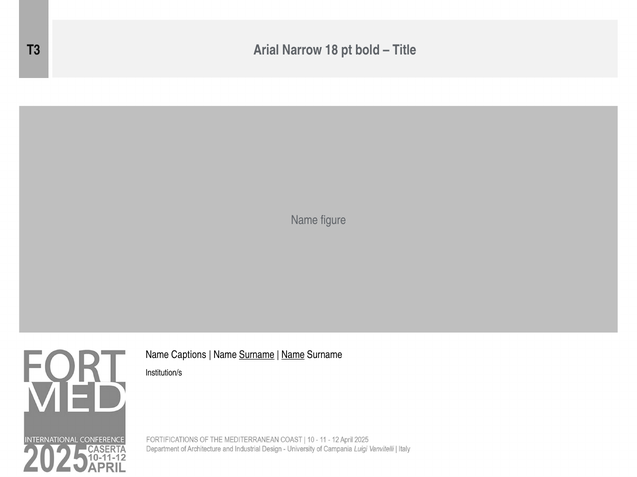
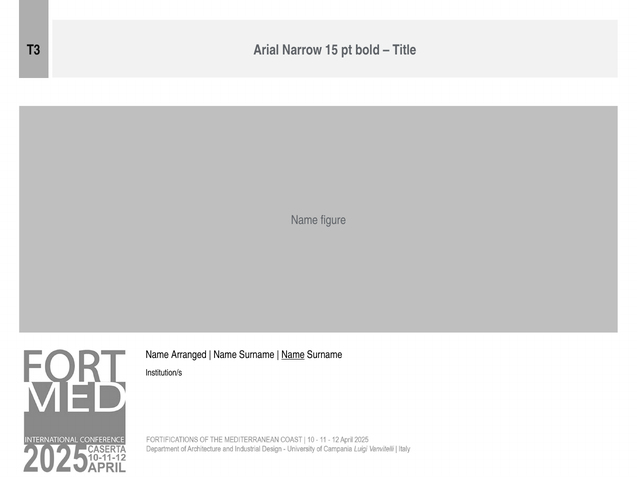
18: 18 -> 15
Captions: Captions -> Arranged
Surname at (257, 355) underline: present -> none
